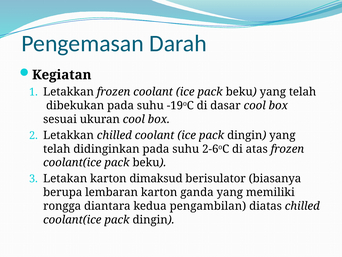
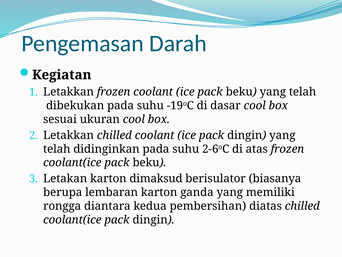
pengambilan: pengambilan -> pembersihan
